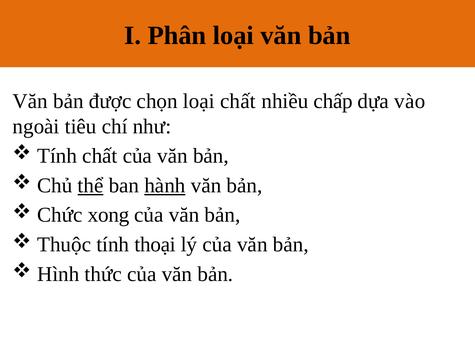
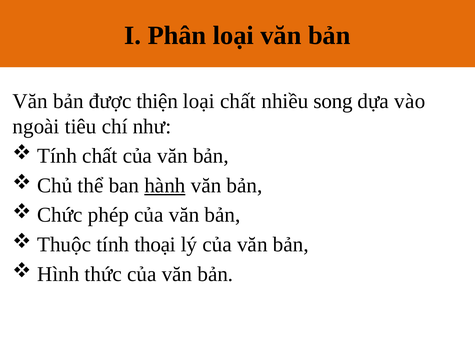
chọn: chọn -> thiện
chấp: chấp -> song
thể underline: present -> none
xong: xong -> phép
